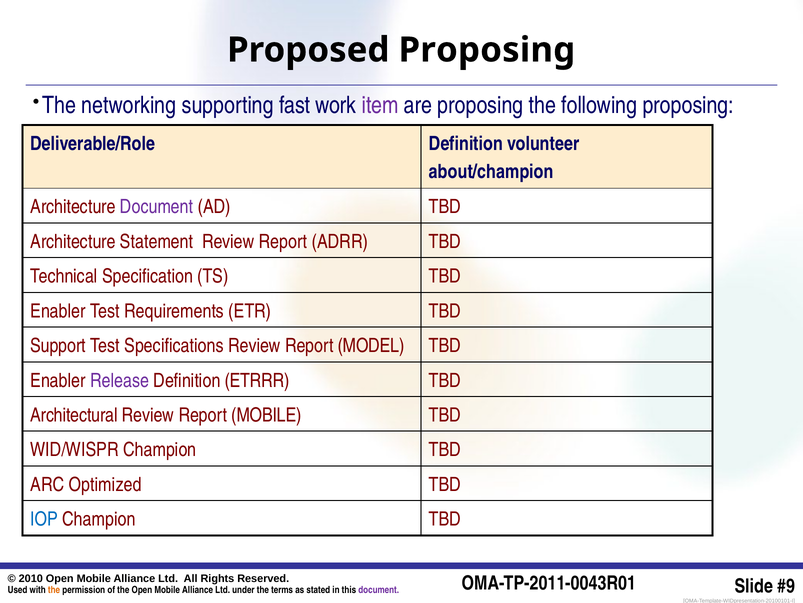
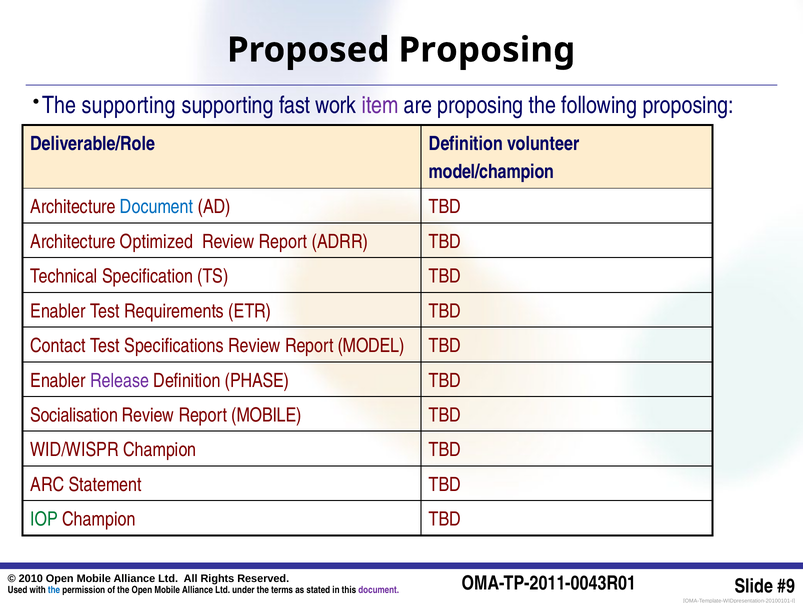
The networking: networking -> supporting
about/champion: about/champion -> model/champion
Document at (157, 207) colour: purple -> blue
Statement: Statement -> Optimized
Support: Support -> Contact
ETRRR: ETRRR -> PHASE
Architectural: Architectural -> Socialisation
Optimized: Optimized -> Statement
IOP colour: blue -> green
the at (54, 589) colour: orange -> blue
